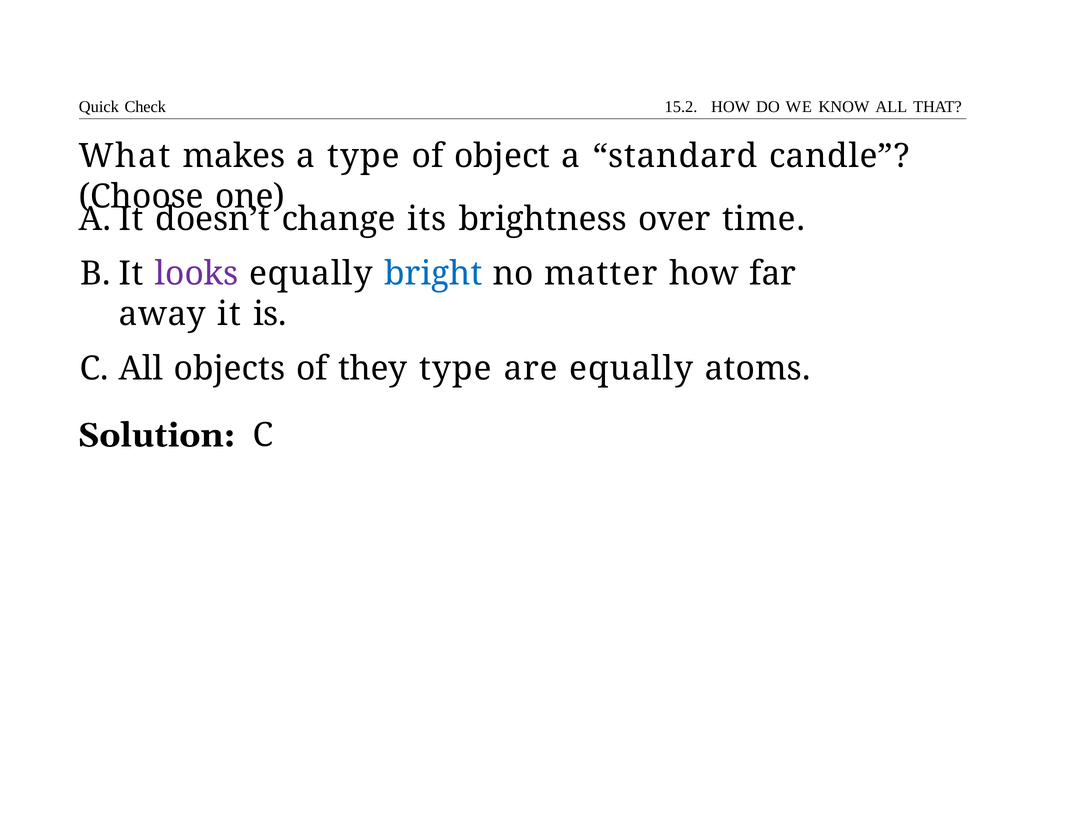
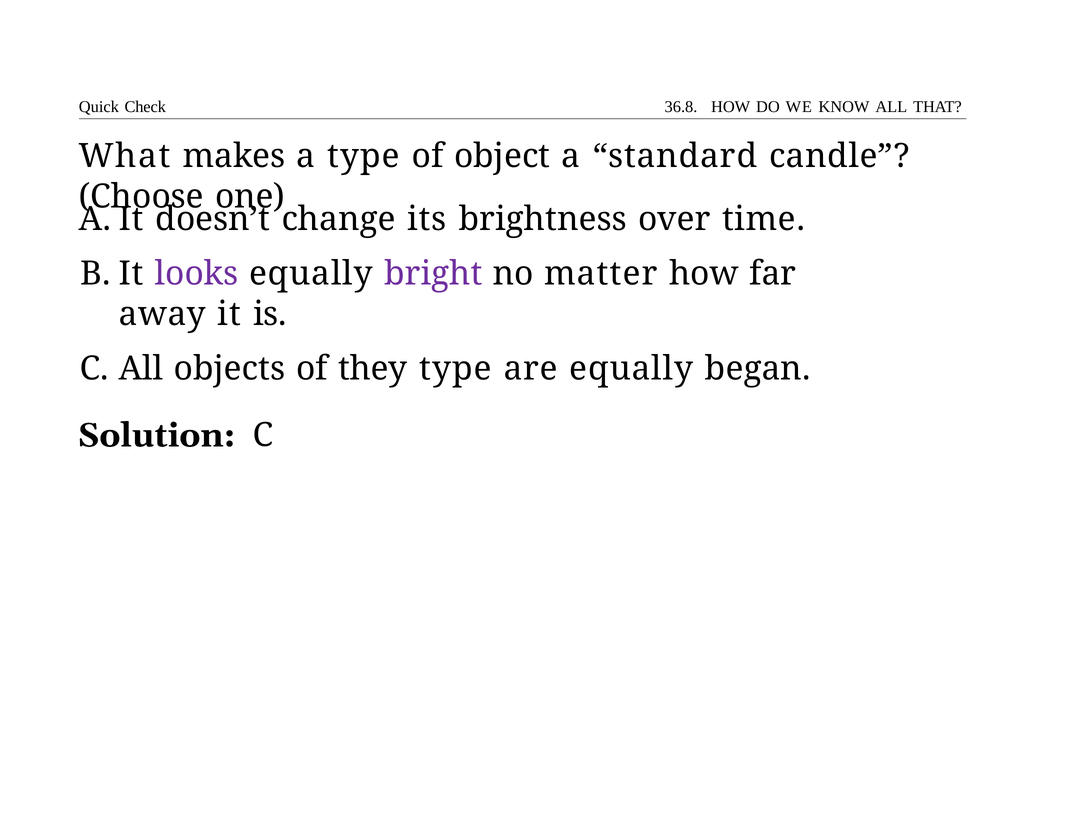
15.2: 15.2 -> 36.8
bright colour: blue -> purple
atoms: atoms -> began
